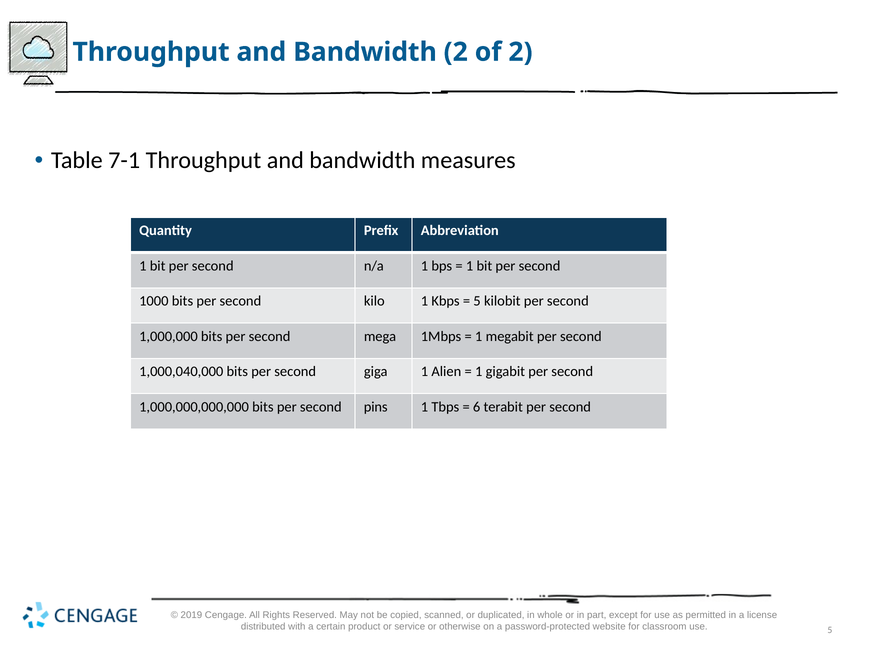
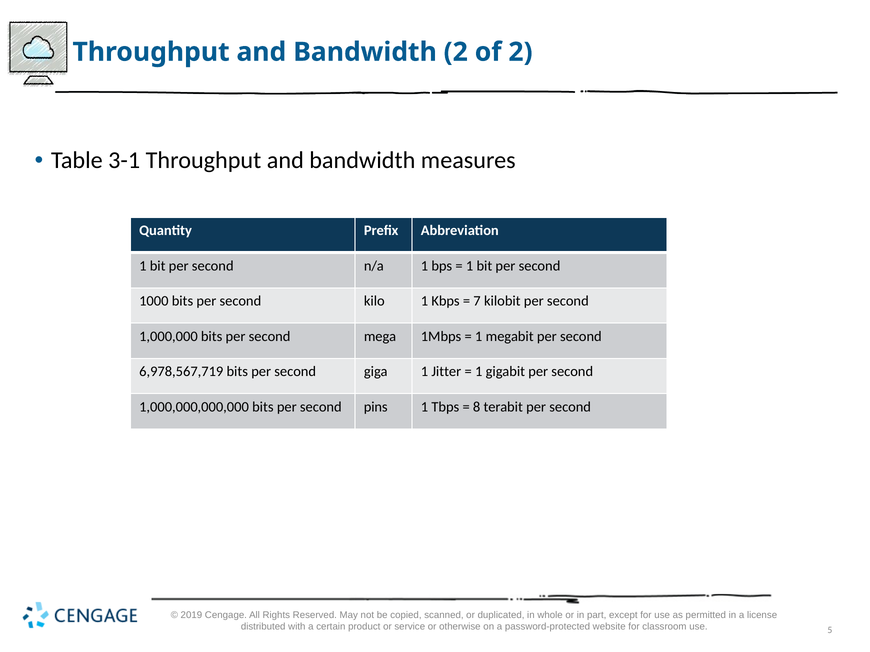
7-1: 7-1 -> 3-1
5 at (477, 301): 5 -> 7
1,000,040,000: 1,000,040,000 -> 6,978,567,719
Alien: Alien -> Jitter
6: 6 -> 8
